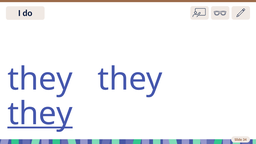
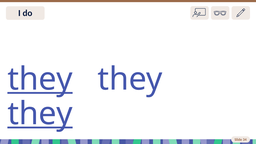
they at (40, 79) underline: none -> present
